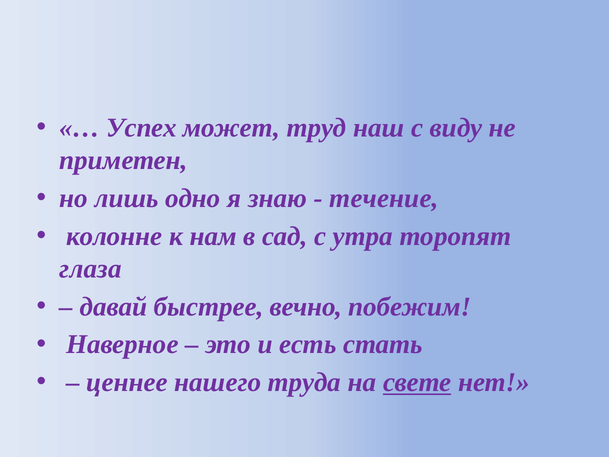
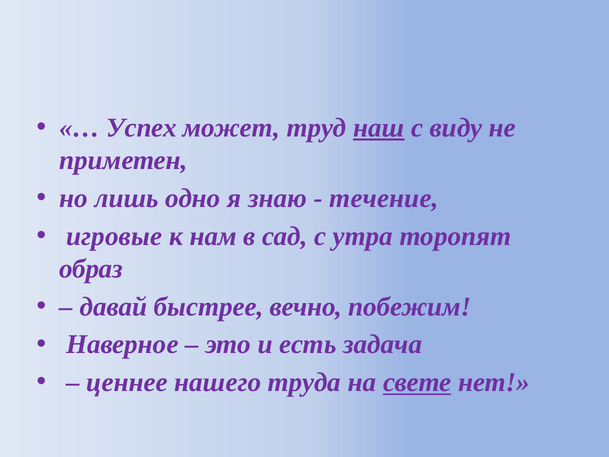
наш underline: none -> present
колонне: колонне -> игровые
глаза: глаза -> образ
стать: стать -> задача
